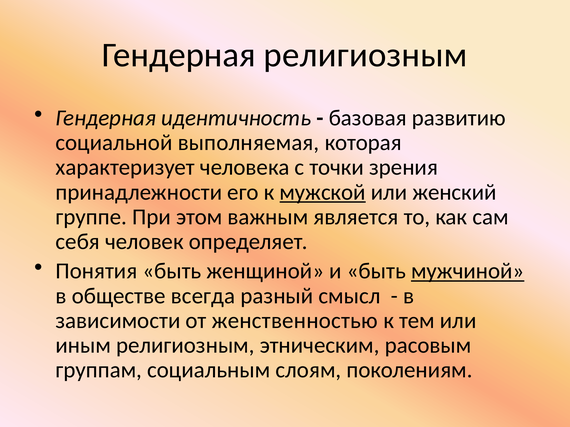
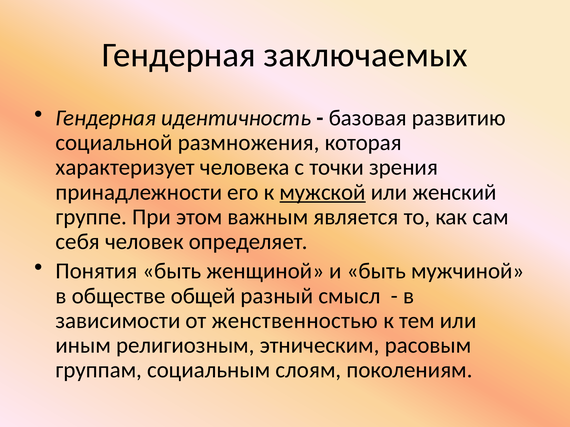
Гендерная религиозным: религиозным -> заключаемых
выполняемая: выполняемая -> размножения
мужчиной underline: present -> none
всегда: всегда -> общей
